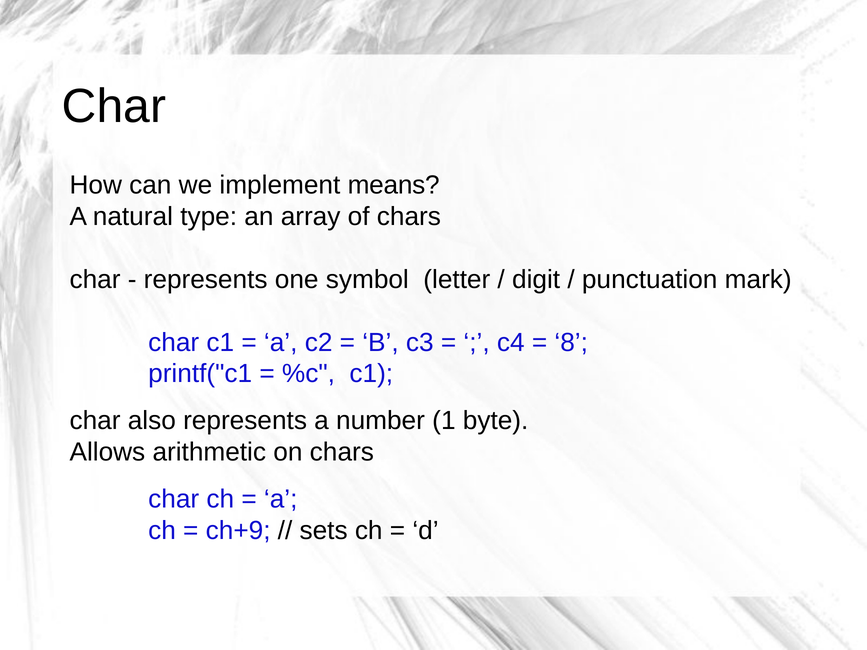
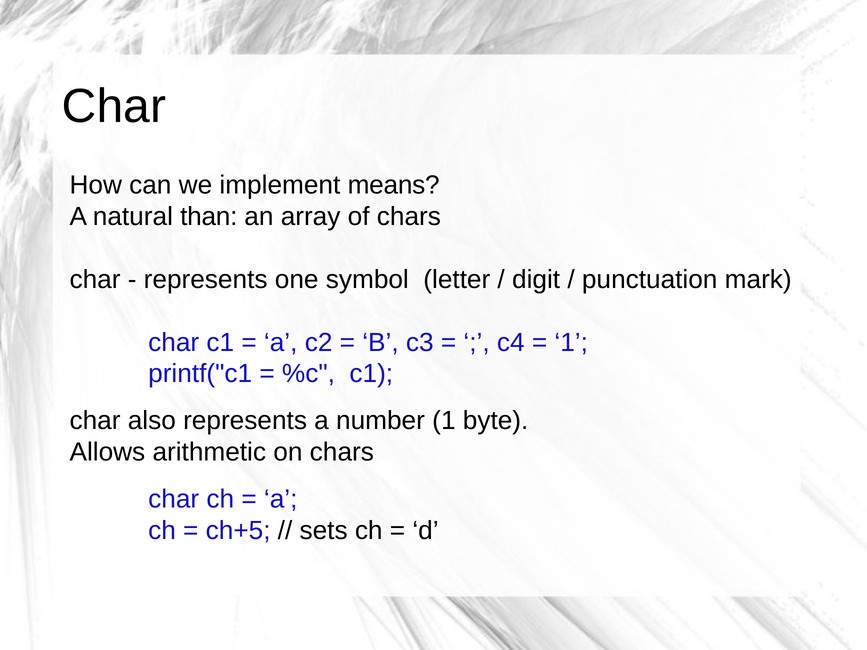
type: type -> than
8 at (571, 342): 8 -> 1
ch+9: ch+9 -> ch+5
